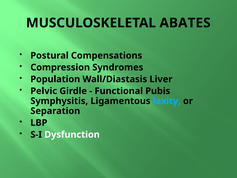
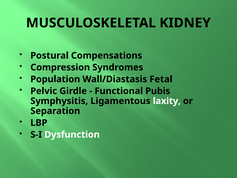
ABATES: ABATES -> KIDNEY
Liver: Liver -> Fetal
laxity colour: light blue -> white
